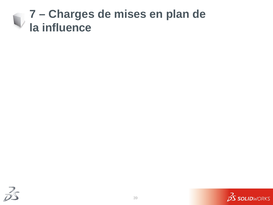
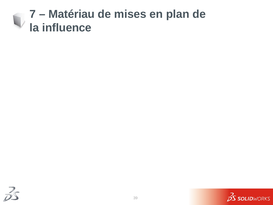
Charges: Charges -> Matériau
